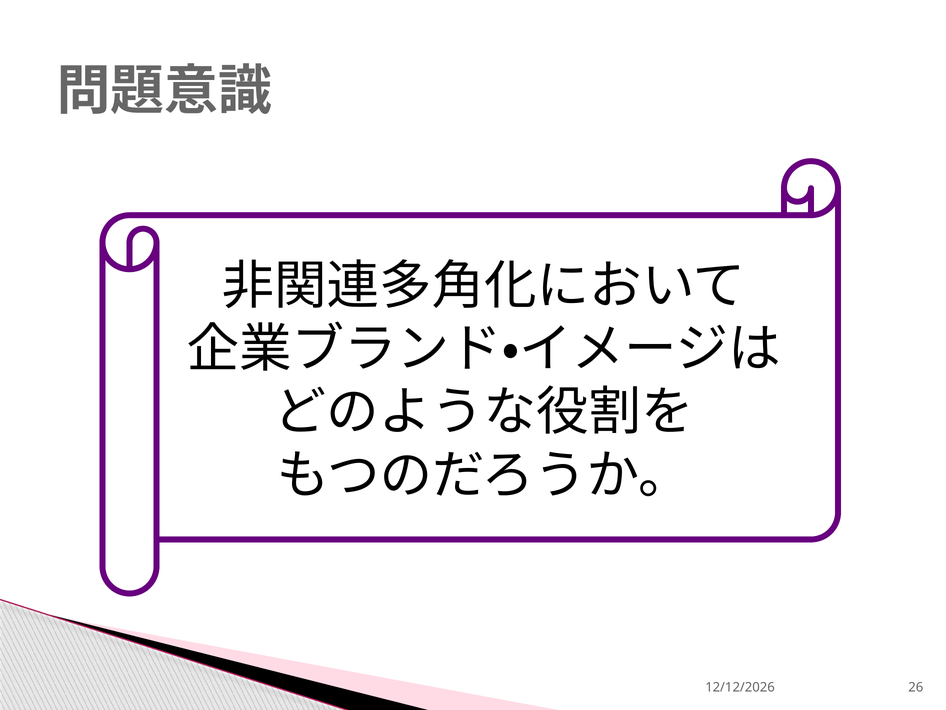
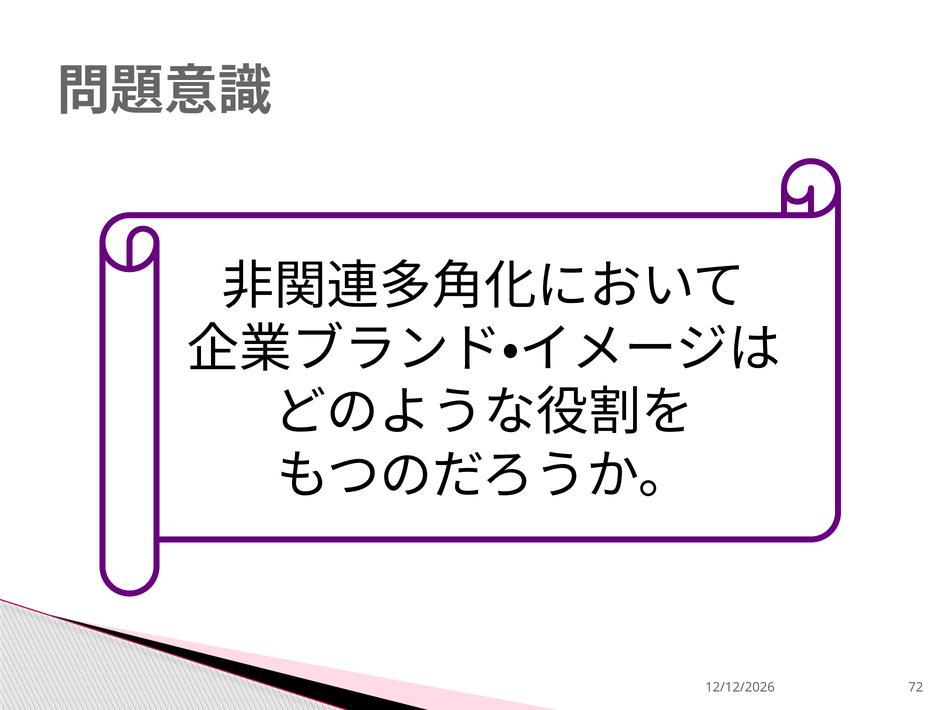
26: 26 -> 72
